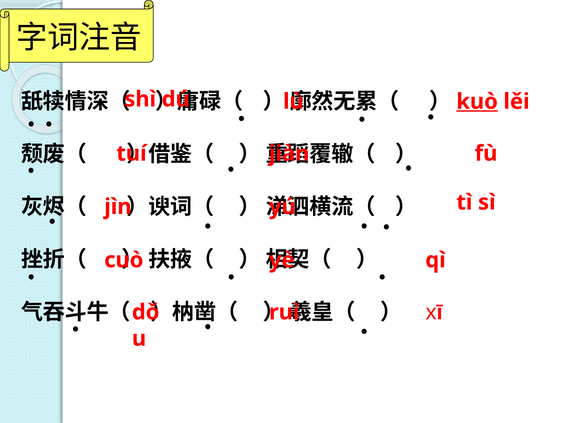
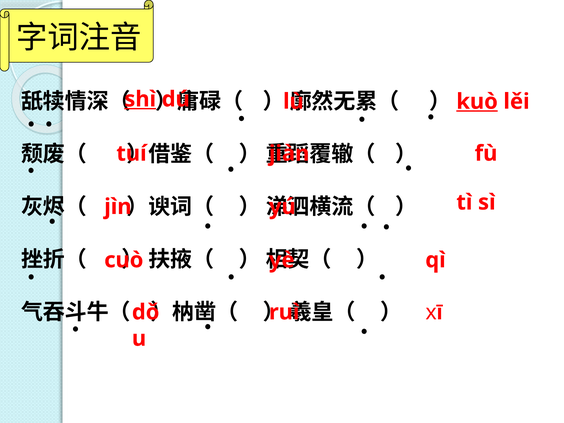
shì underline: none -> present
